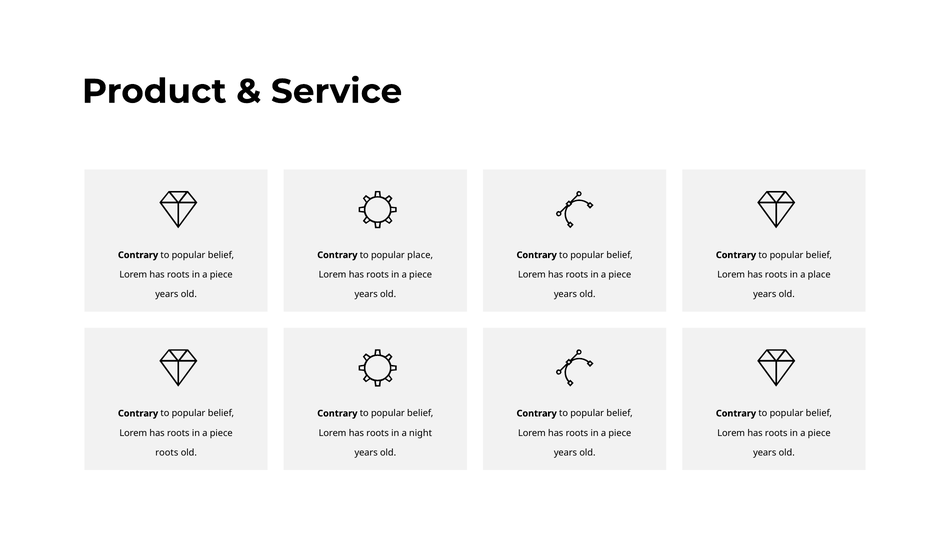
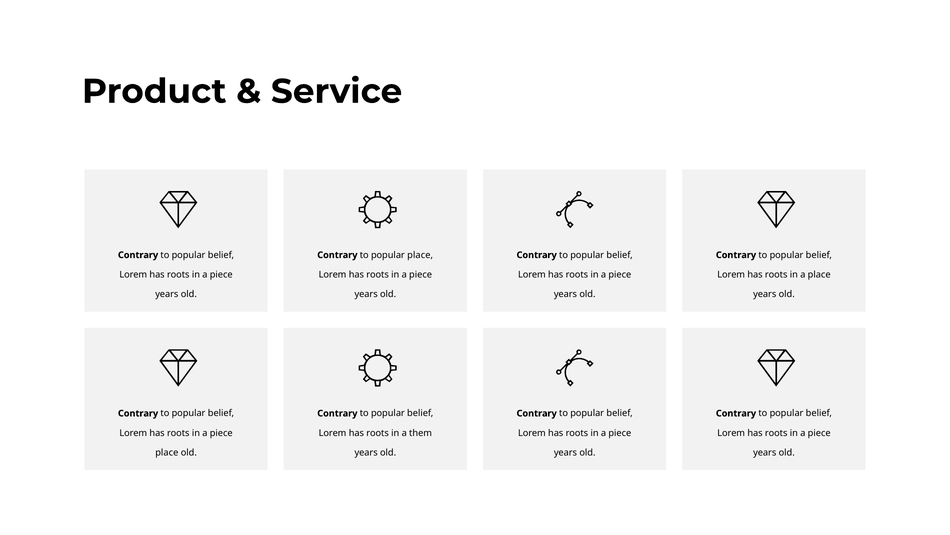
night: night -> them
roots at (167, 452): roots -> place
